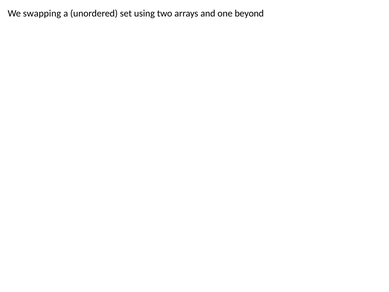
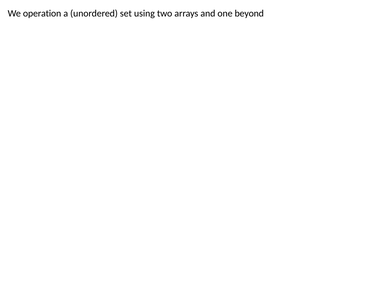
swapping: swapping -> operation
